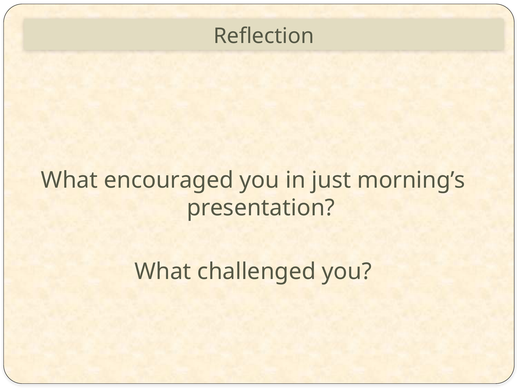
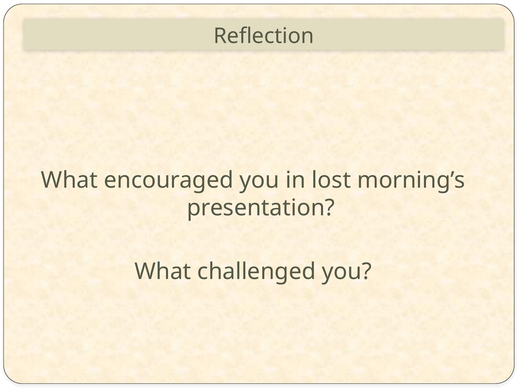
just: just -> lost
